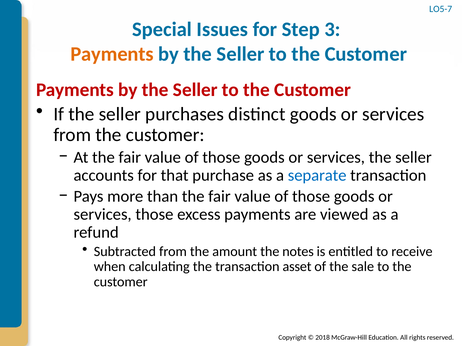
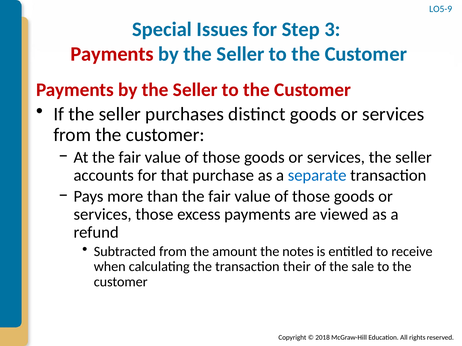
LO5-7: LO5-7 -> LO5-9
Payments at (112, 54) colour: orange -> red
asset: asset -> their
